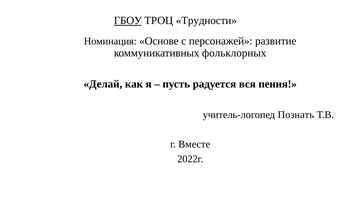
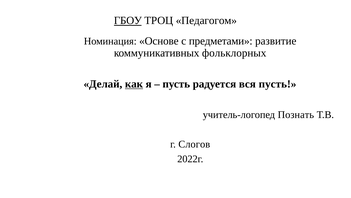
Трудности: Трудности -> Педагогом
персонажей: персонажей -> предметами
как underline: none -> present
вся пения: пения -> пусть
Вместе: Вместе -> Слогов
